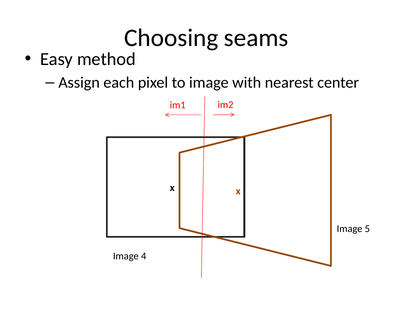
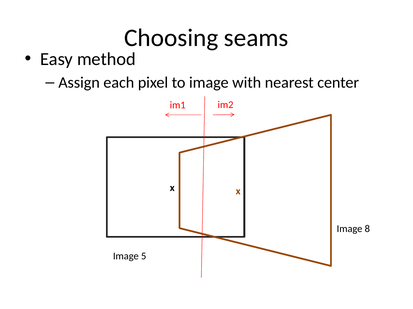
5: 5 -> 8
4: 4 -> 5
